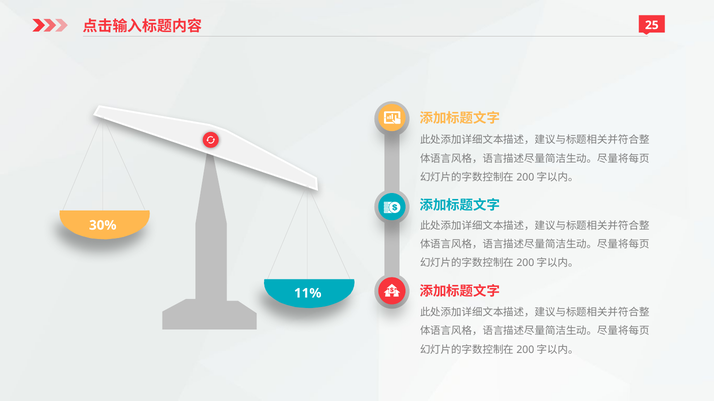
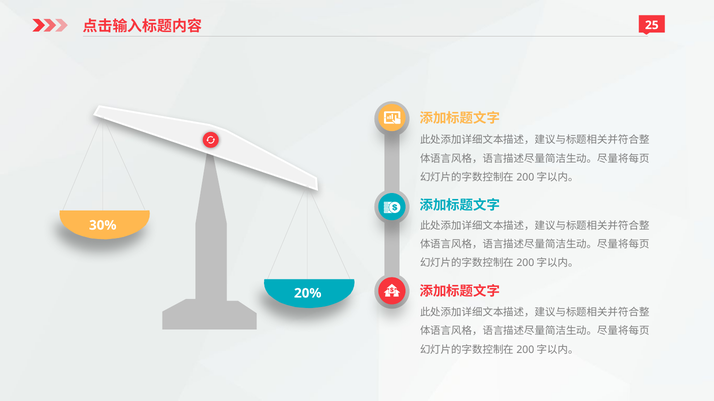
11%: 11% -> 20%
